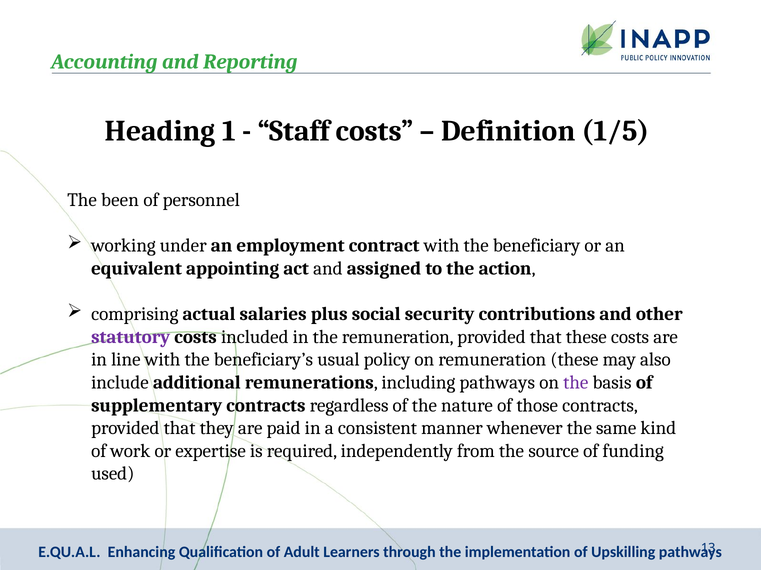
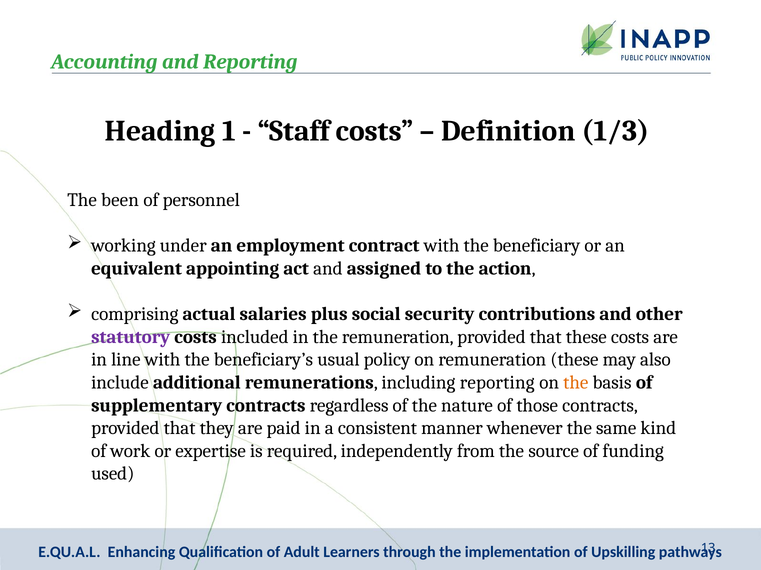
1/5: 1/5 -> 1/3
including pathways: pathways -> reporting
the at (576, 383) colour: purple -> orange
